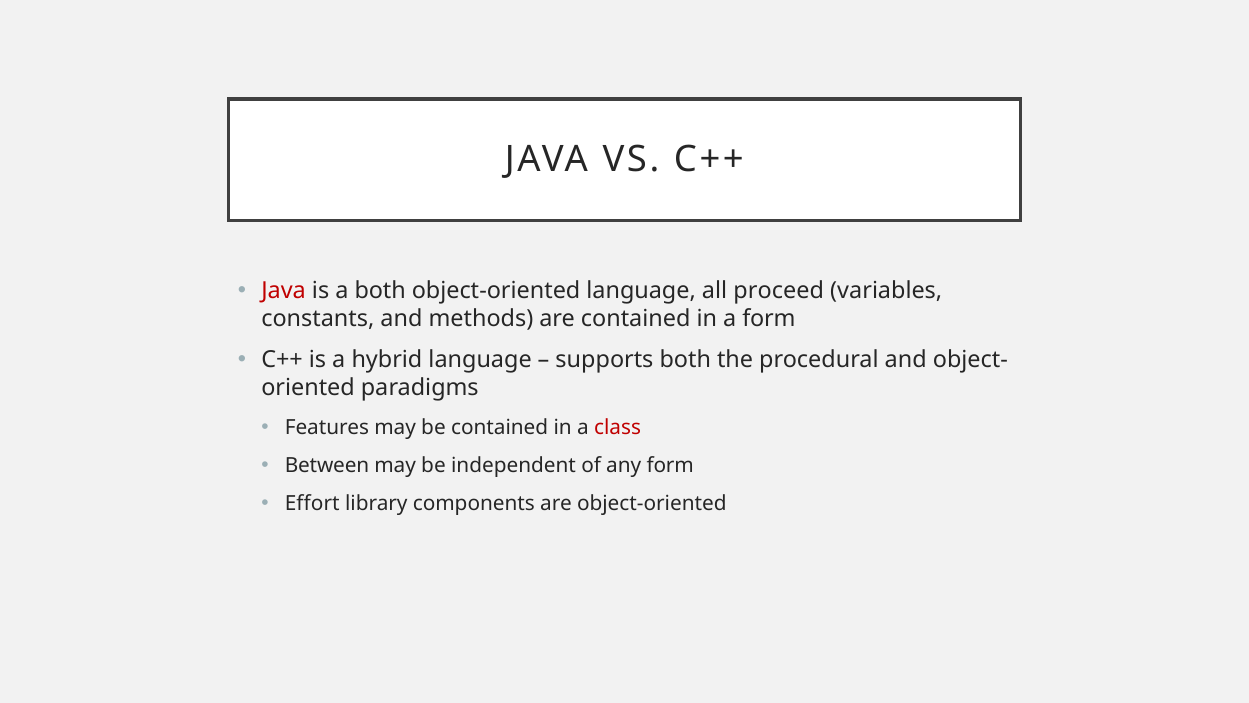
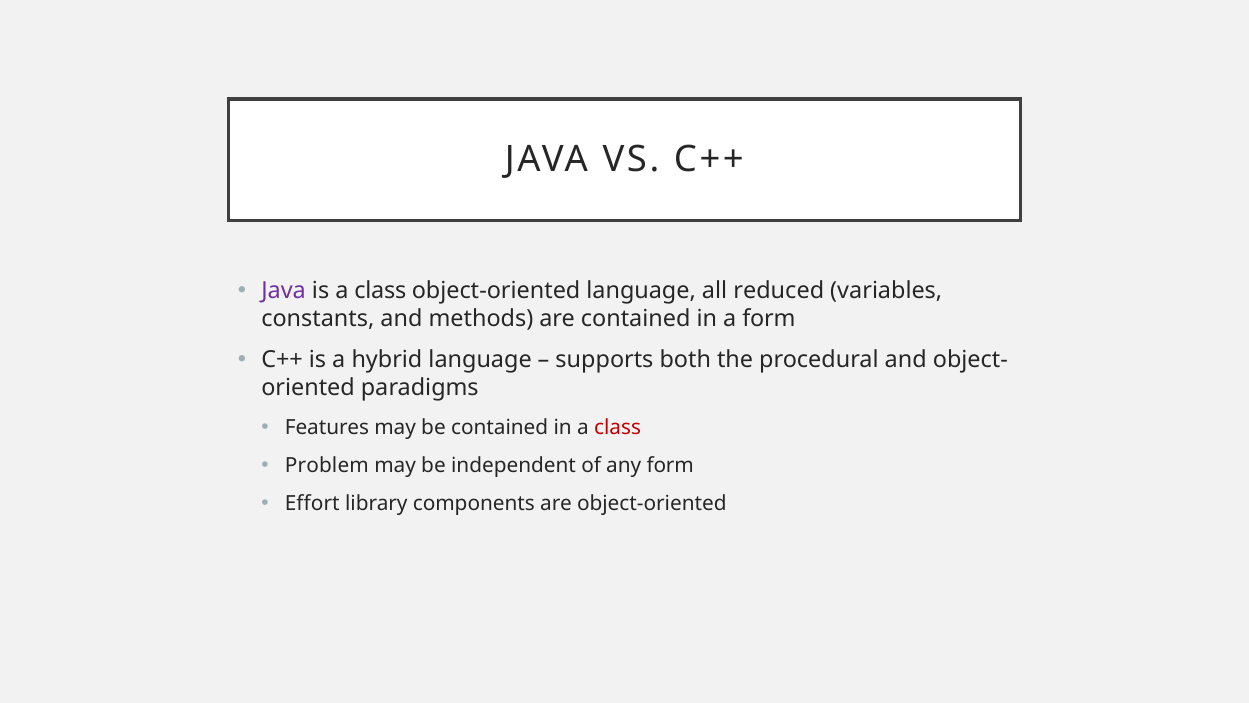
Java at (284, 291) colour: red -> purple
is a both: both -> class
proceed: proceed -> reduced
Between: Between -> Problem
